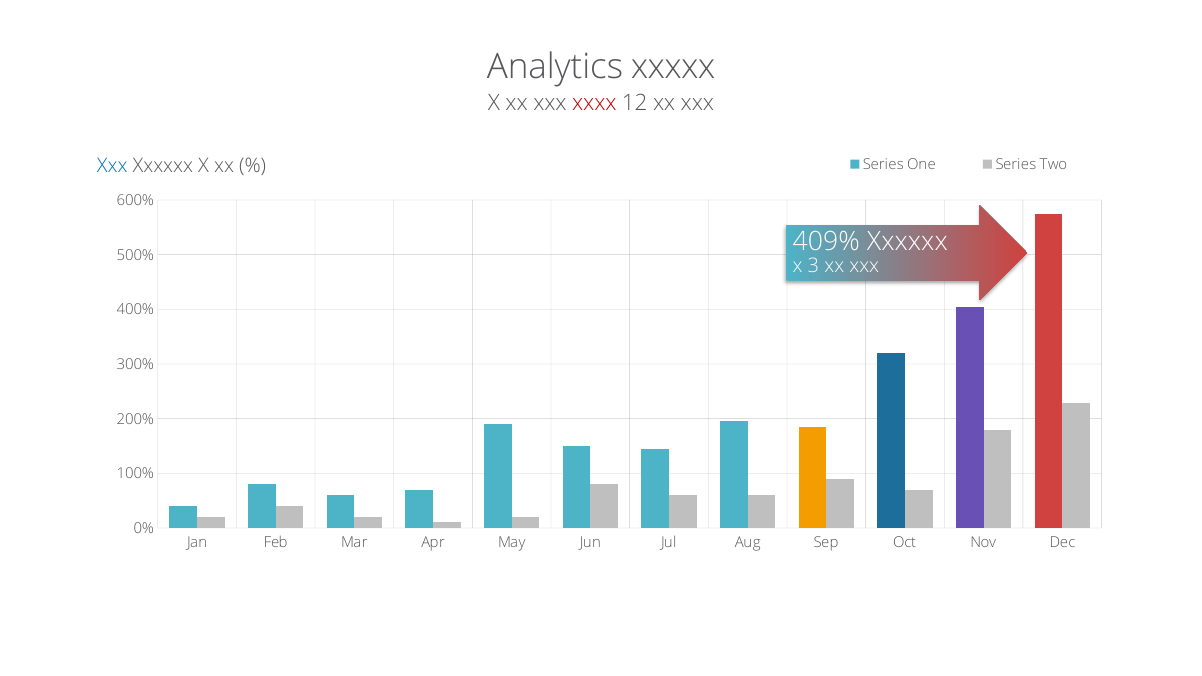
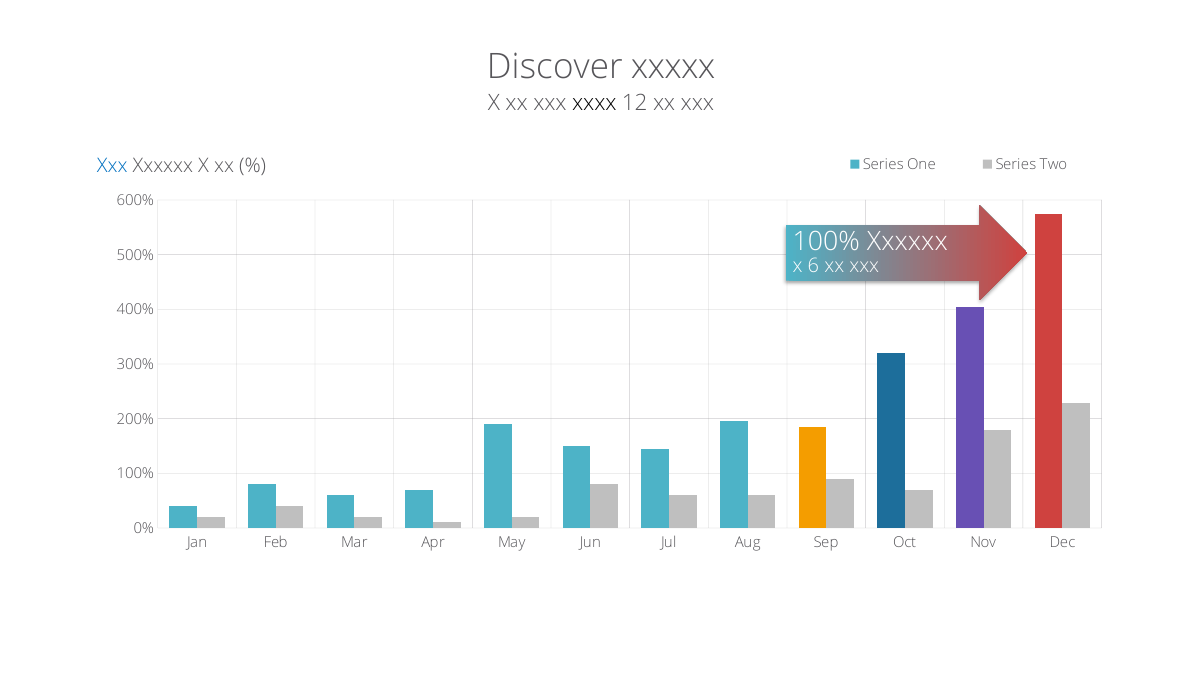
Analytics: Analytics -> Discover
xxxx colour: red -> black
409% at (826, 242): 409% -> 100%
3: 3 -> 6
